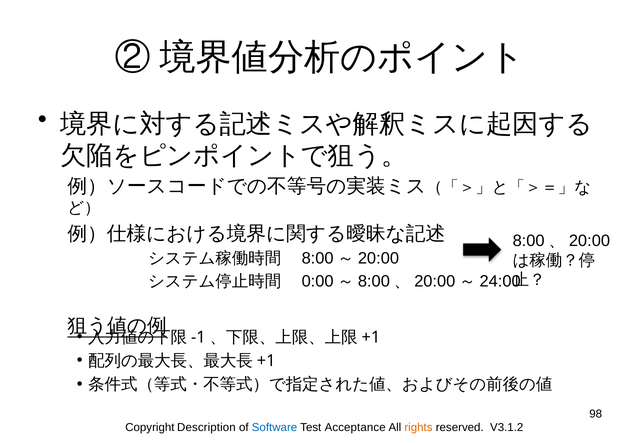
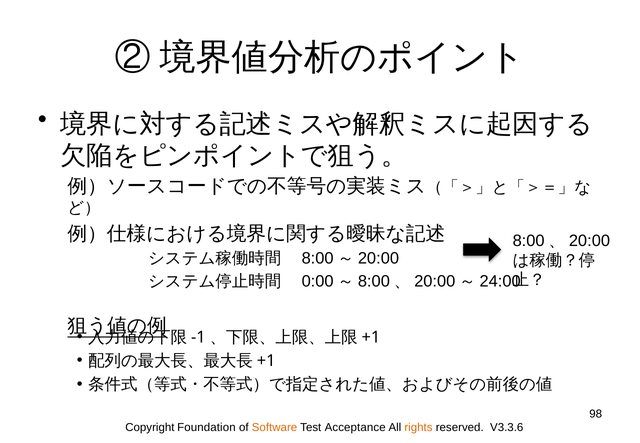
Description: Description -> Foundation
Software colour: blue -> orange
V3.1.2: V3.1.2 -> V3.3.6
